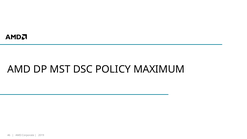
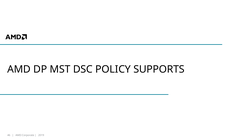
MAXIMUM: MAXIMUM -> SUPPORTS
